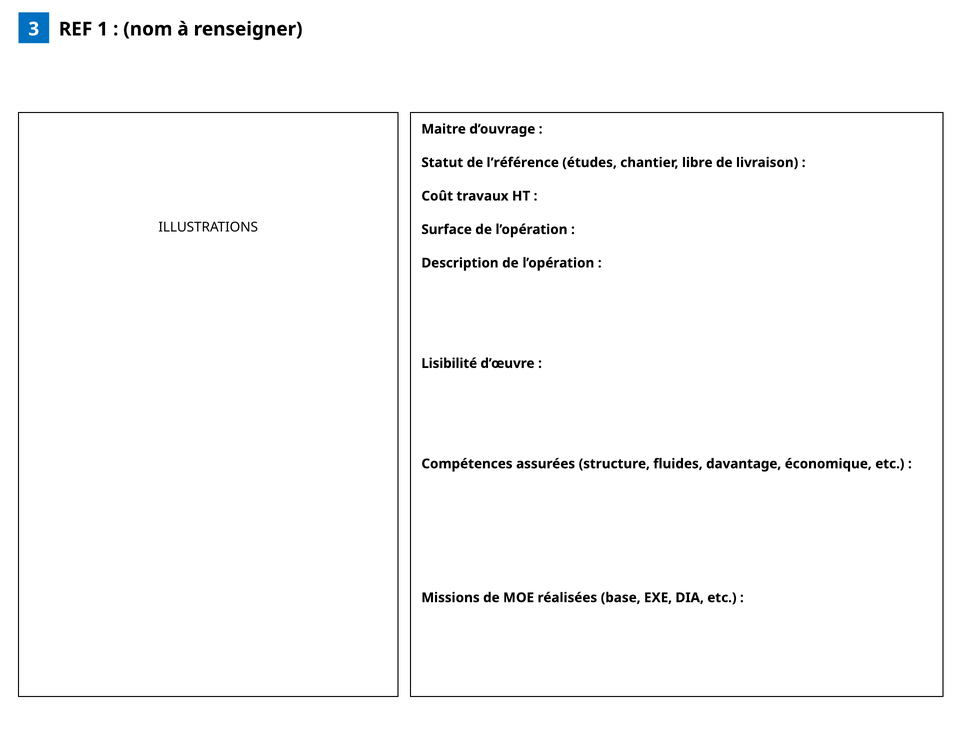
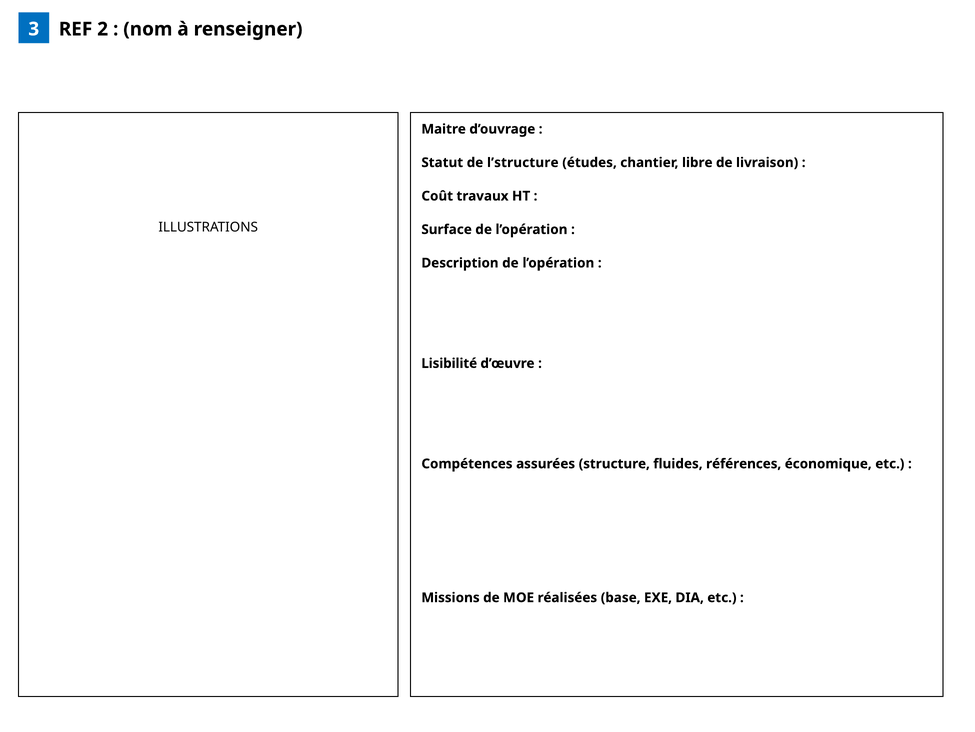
1: 1 -> 2
l’référence: l’référence -> l’structure
davantage: davantage -> références
